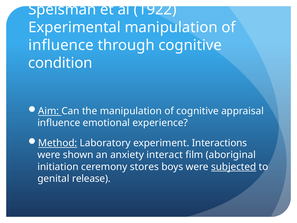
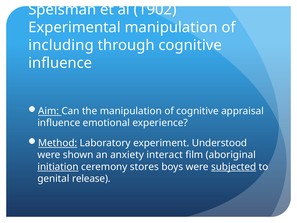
1922: 1922 -> 1902
influence at (61, 45): influence -> including
condition at (60, 63): condition -> influence
Interactions: Interactions -> Understood
initiation underline: none -> present
